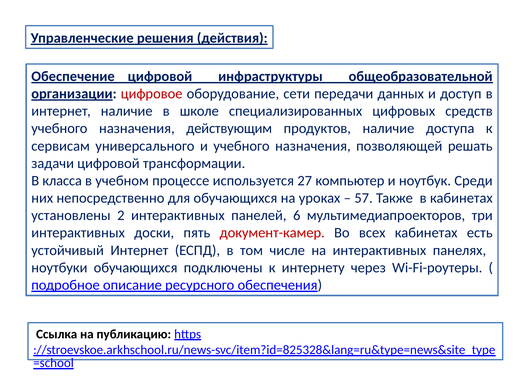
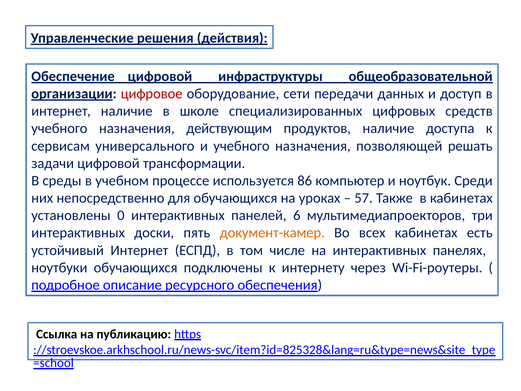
класса: класса -> среды
27: 27 -> 86
2: 2 -> 0
документ-камер colour: red -> orange
